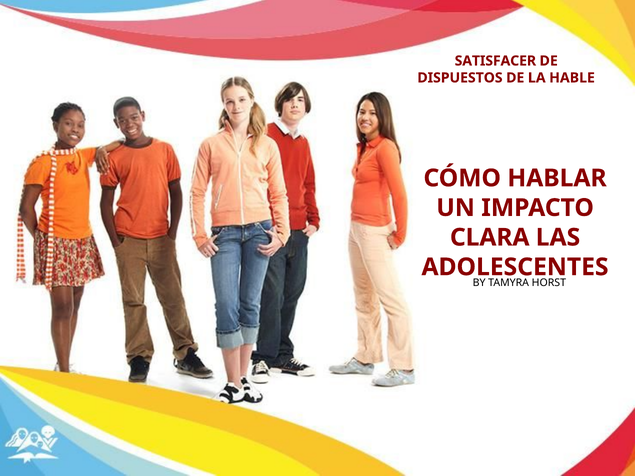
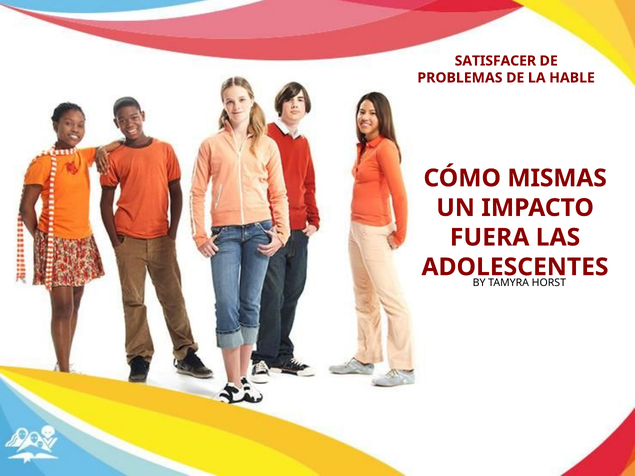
DISPUESTOS: DISPUESTOS -> PROBLEMAS
HABLAR: HABLAR -> MISMAS
CLARA: CLARA -> FUERA
